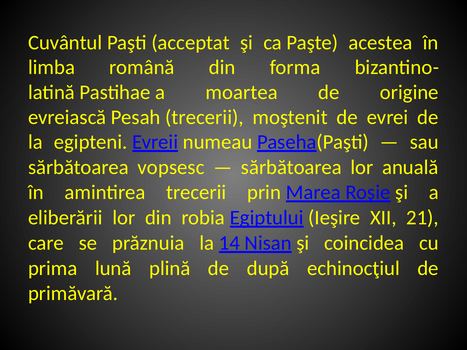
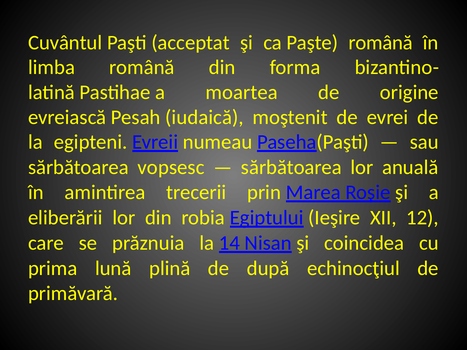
Paşte acestea: acestea -> română
Pesah trecerii: trecerii -> iudaică
21: 21 -> 12
